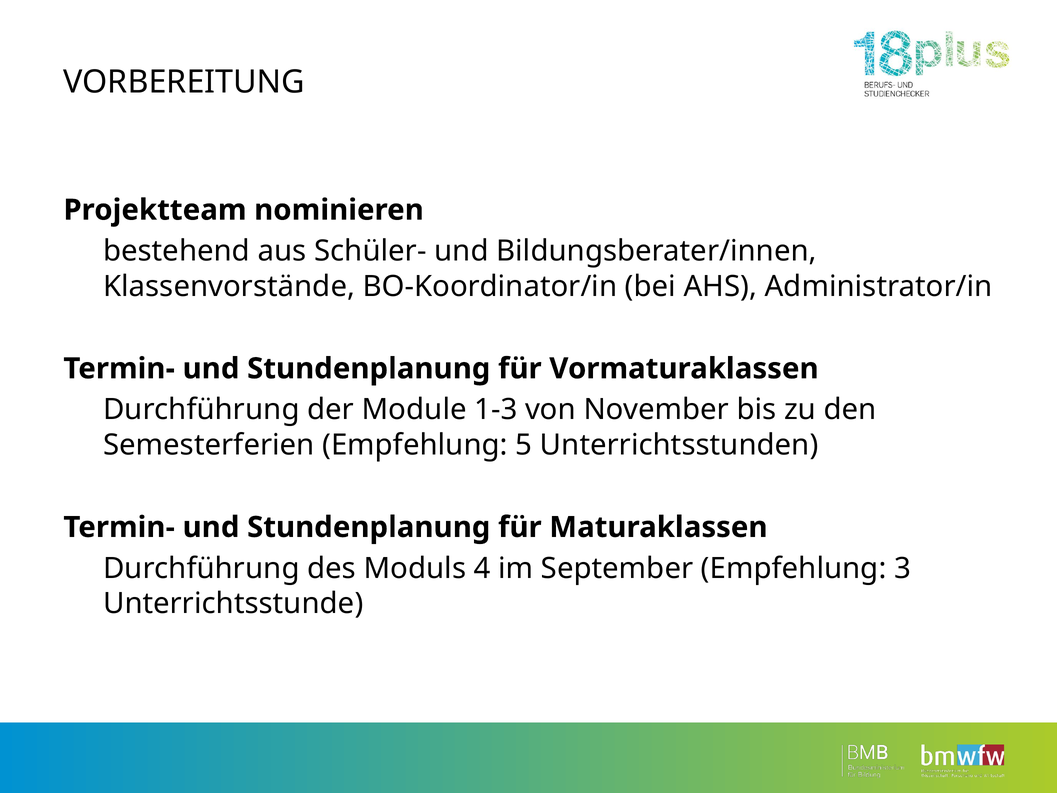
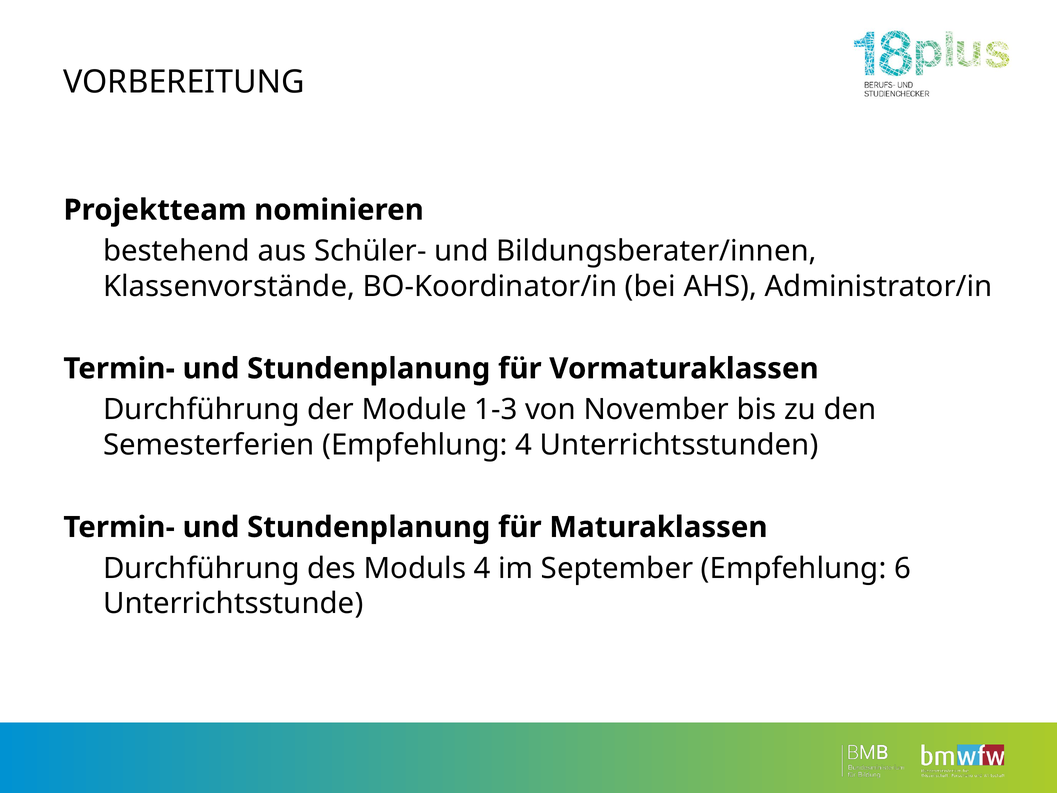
Empfehlung 5: 5 -> 4
3: 3 -> 6
